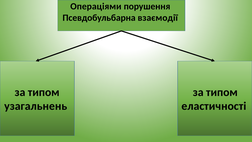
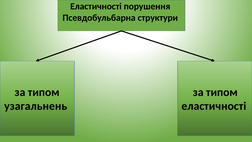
Операціями at (96, 6): Операціями -> Еластичності
взаємодії: взаємодії -> структури
